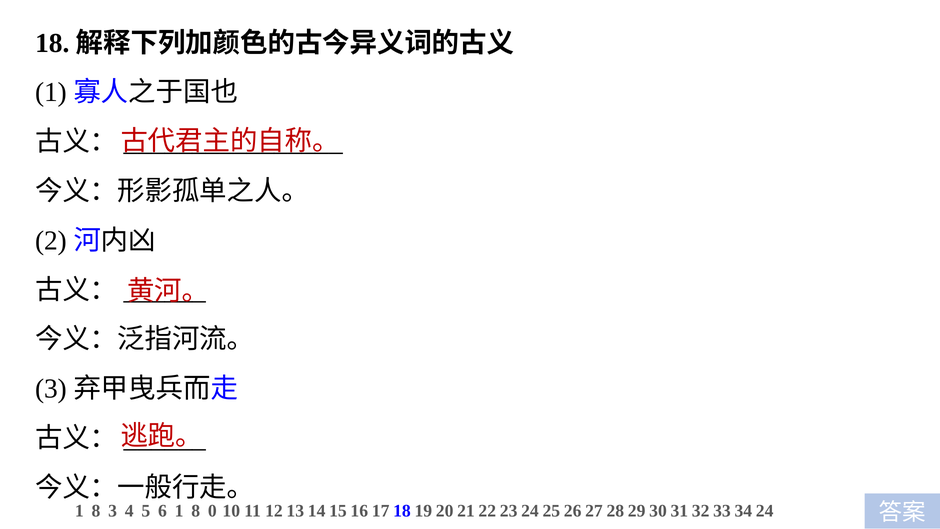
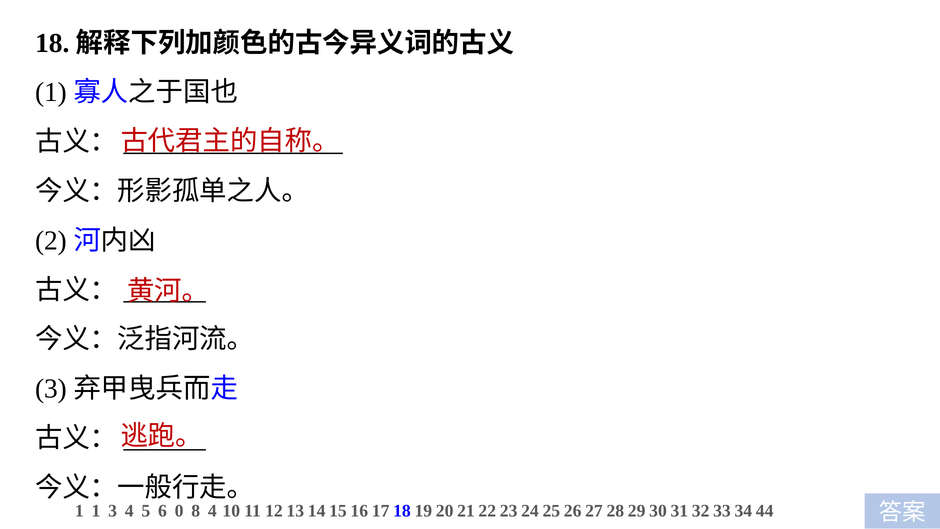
8 at (96, 511): 8 -> 1
6 1: 1 -> 0
8 0: 0 -> 4
24: 24 -> 44
